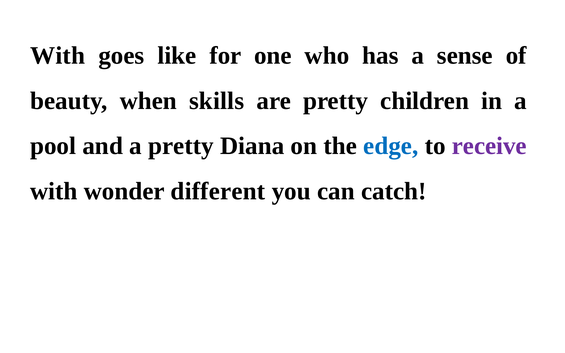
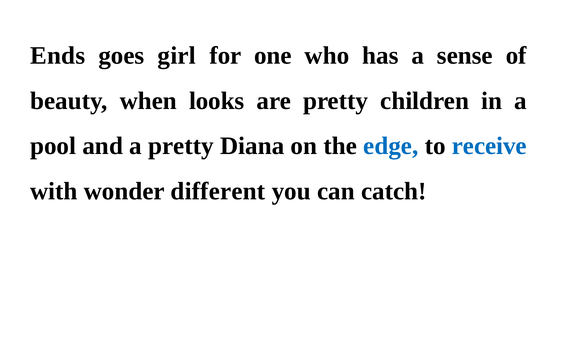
With at (58, 56): With -> Ends
like: like -> girl
skills: skills -> looks
receive colour: purple -> blue
